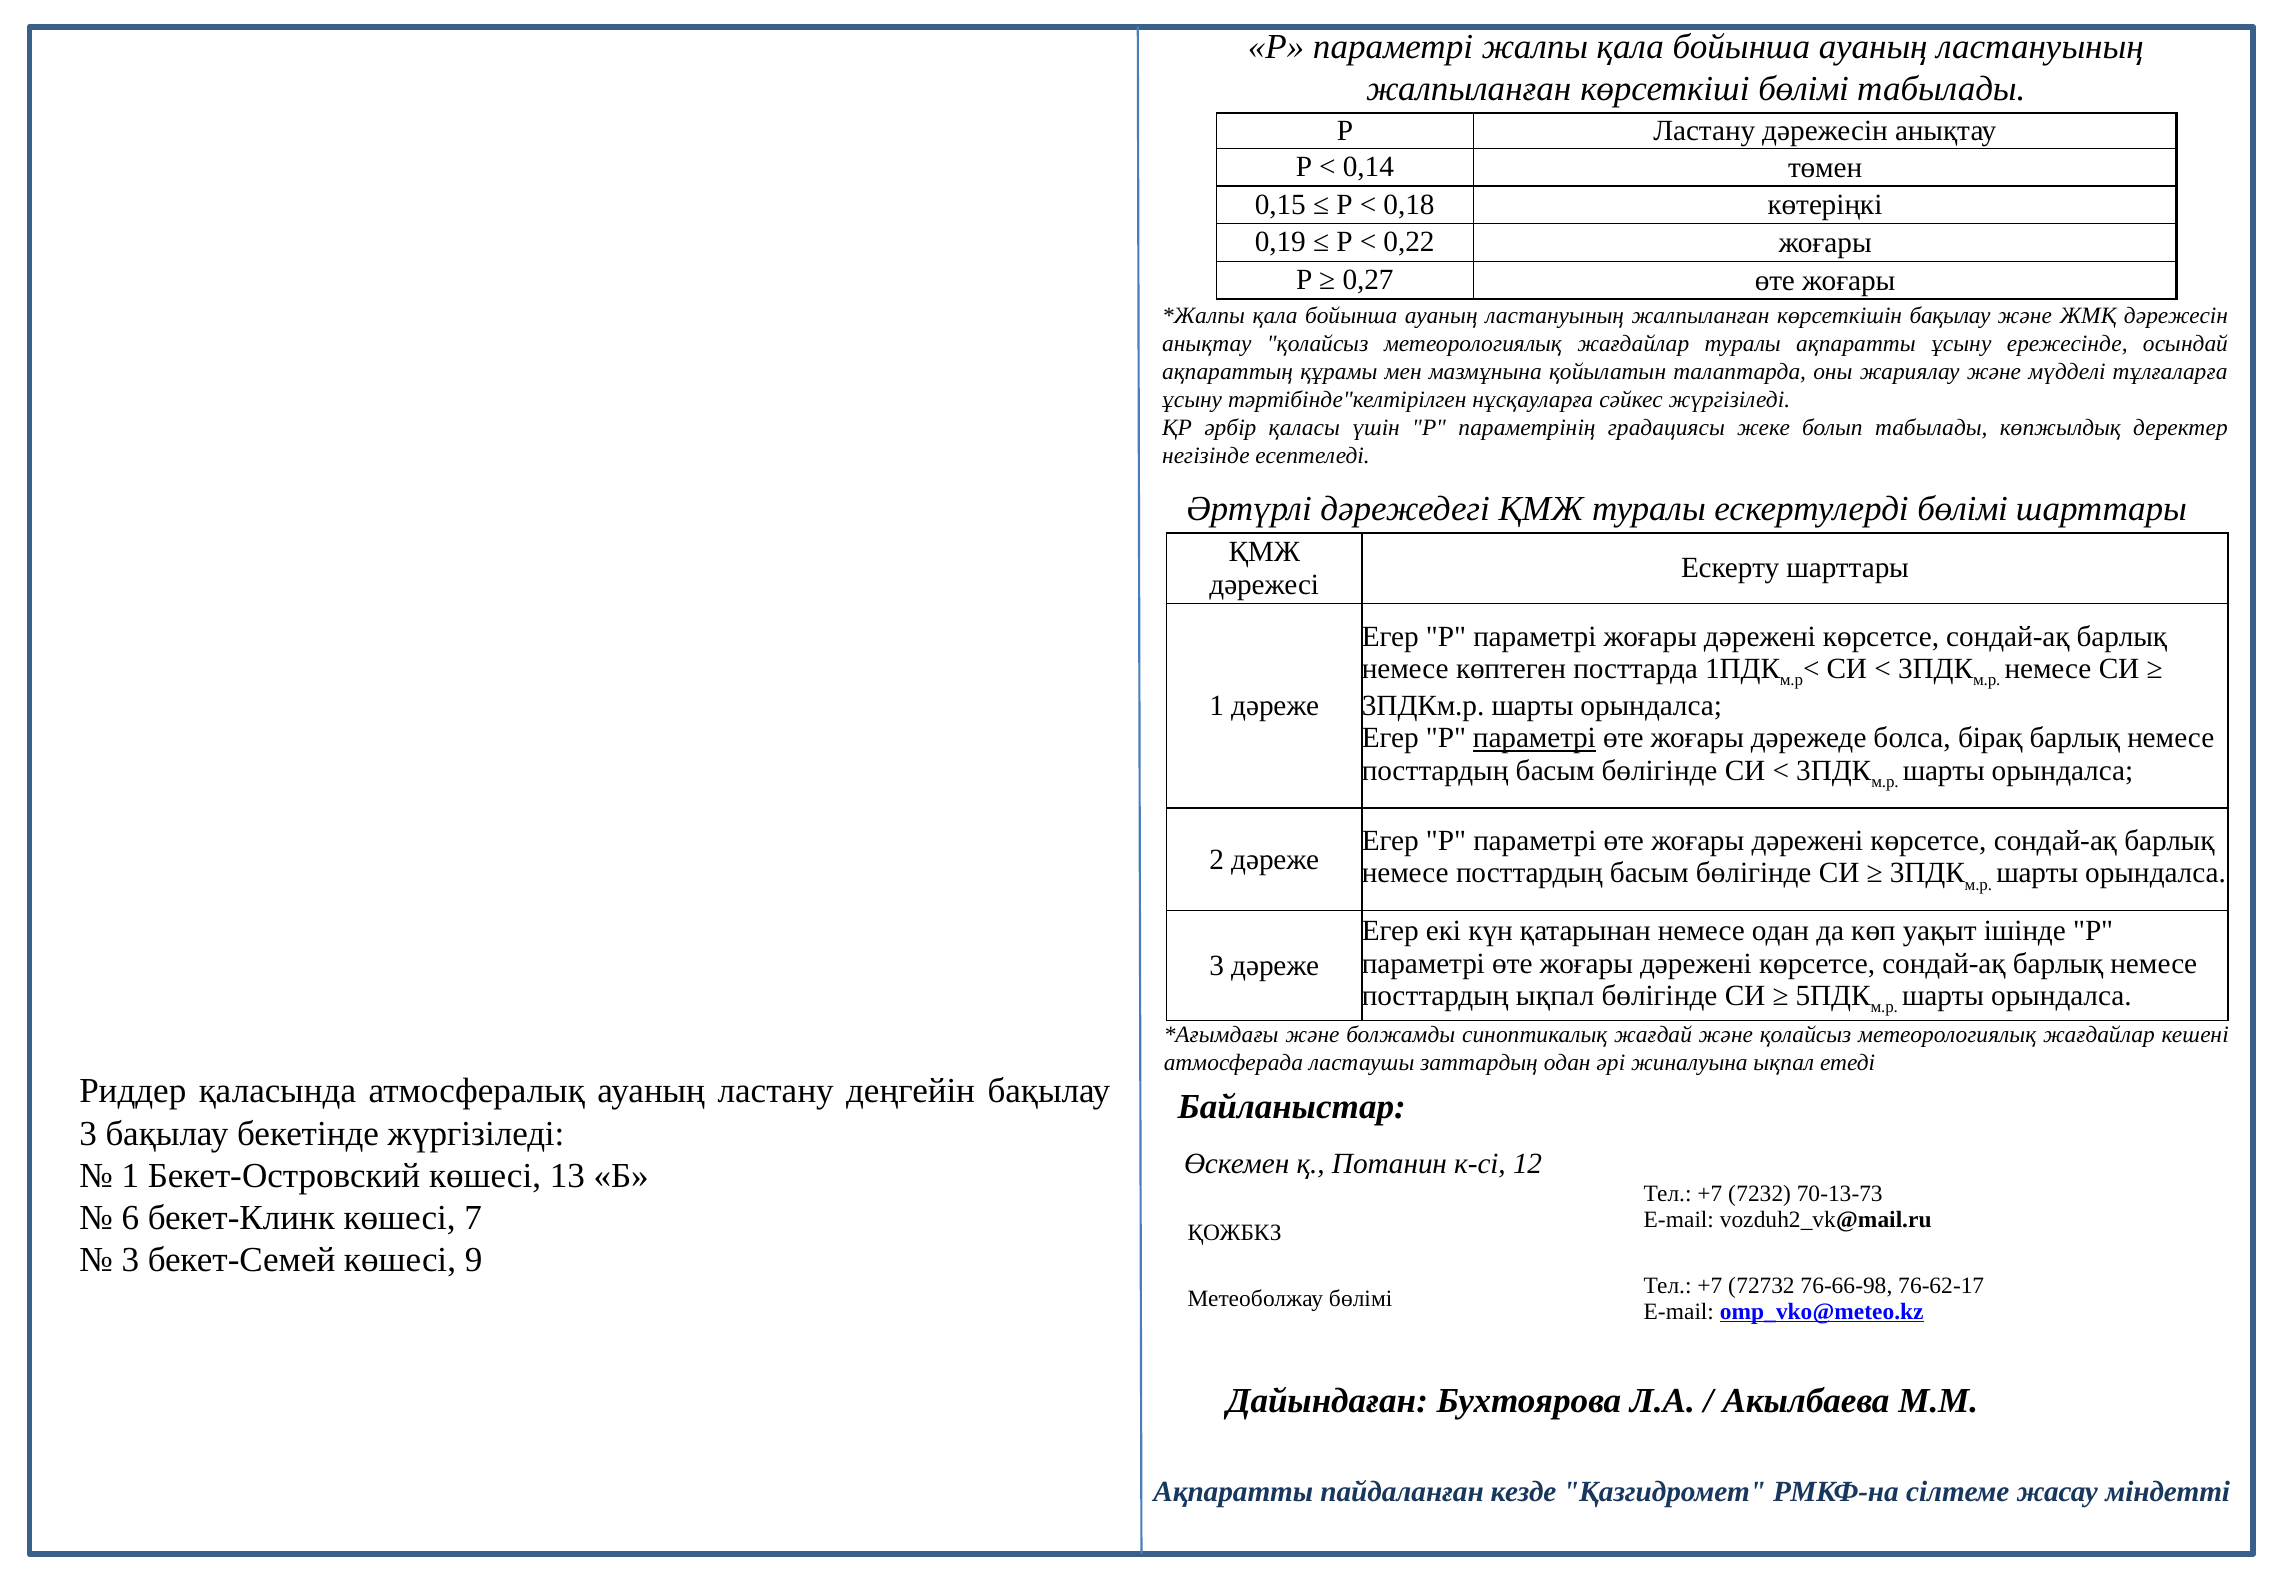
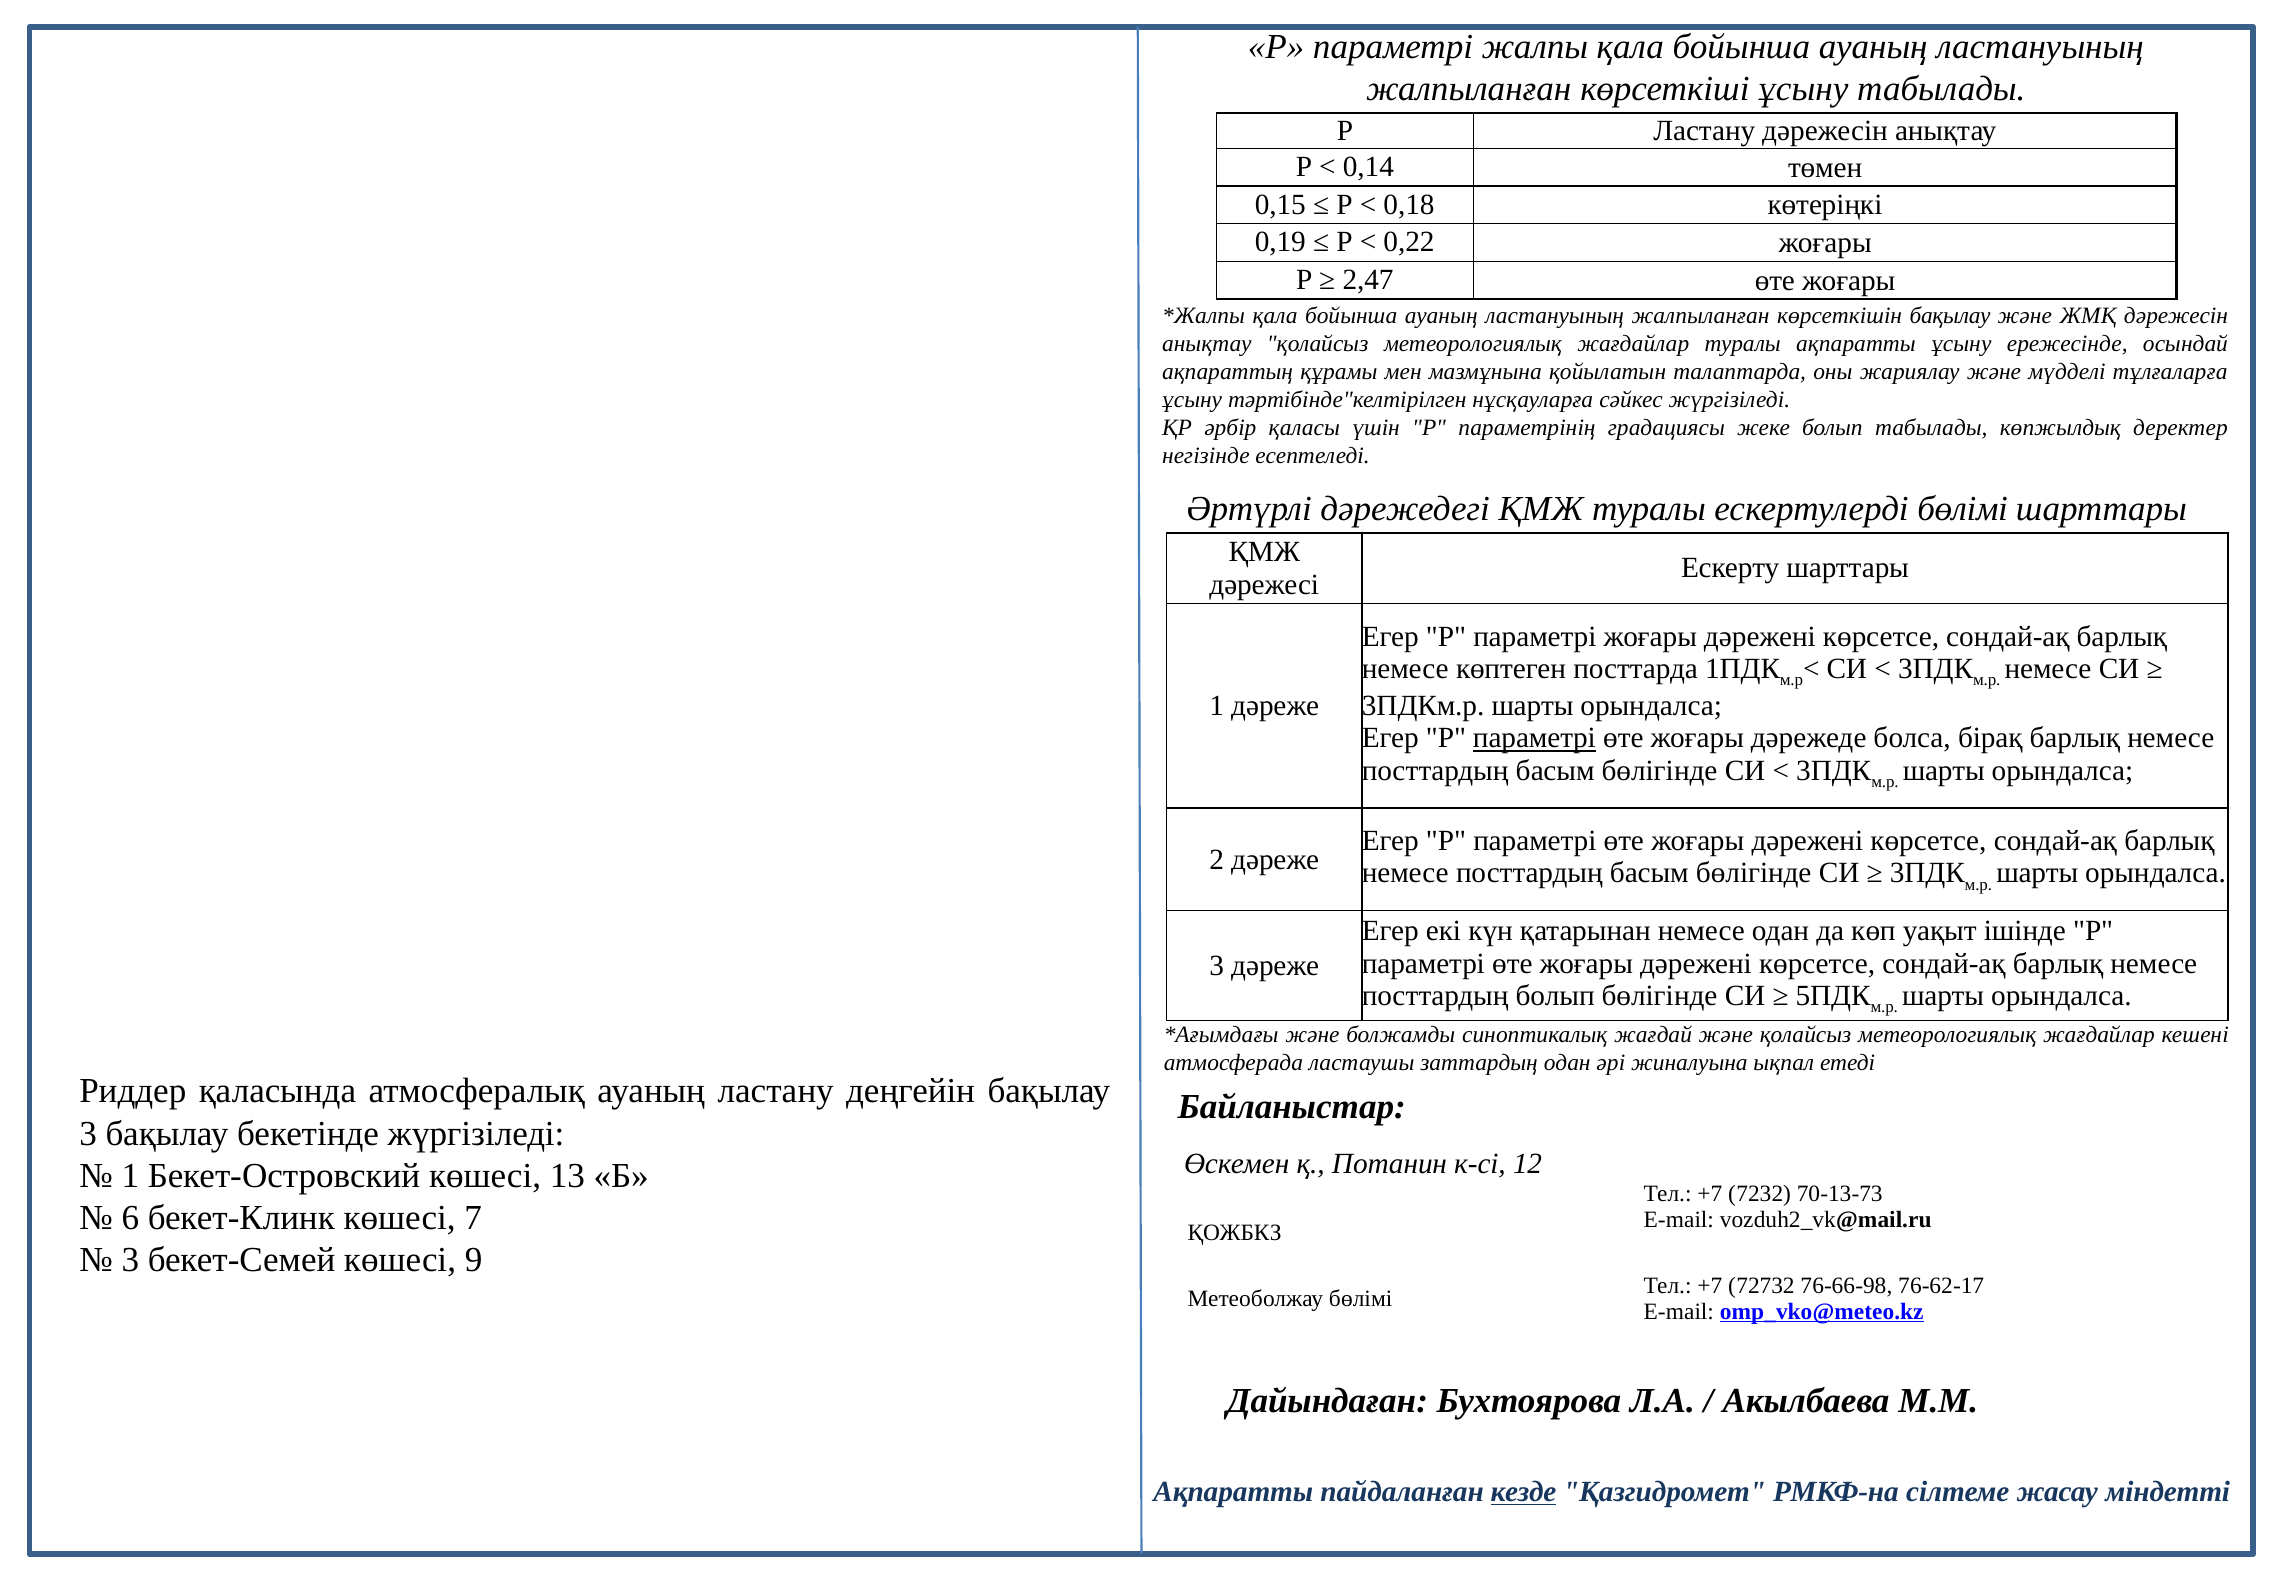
көрсеткіші бөлімі: бөлімі -> ұсыну
0,27: 0,27 -> 2,47
посттардың ықпал: ықпал -> болып
кезде underline: none -> present
